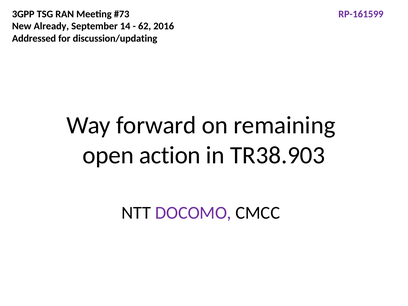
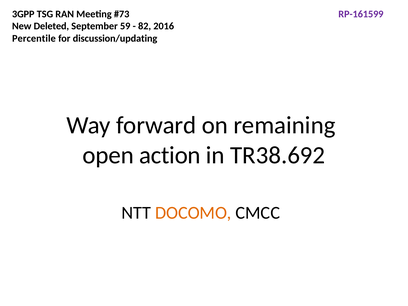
Already: Already -> Deleted
14: 14 -> 59
62: 62 -> 82
Addressed: Addressed -> Percentile
TR38.903: TR38.903 -> TR38.692
DOCOMO colour: purple -> orange
